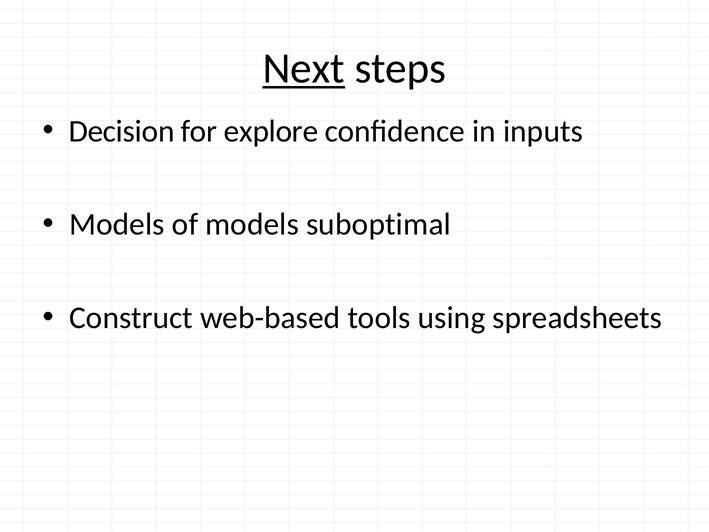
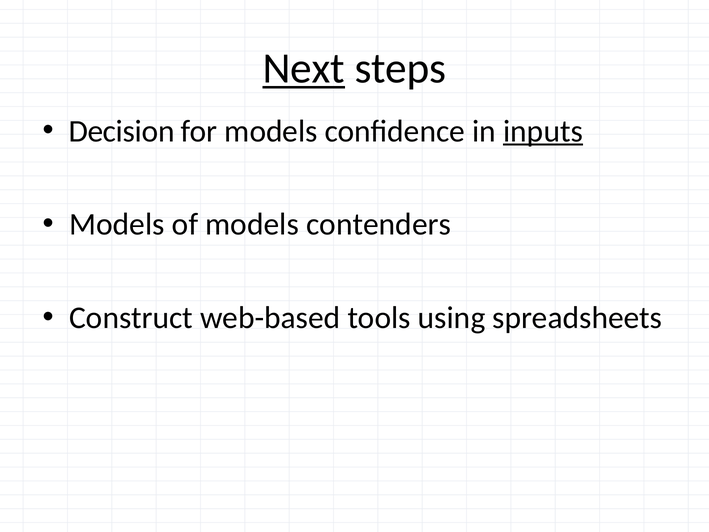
for explore: explore -> models
inputs underline: none -> present
suboptimal: suboptimal -> contenders
